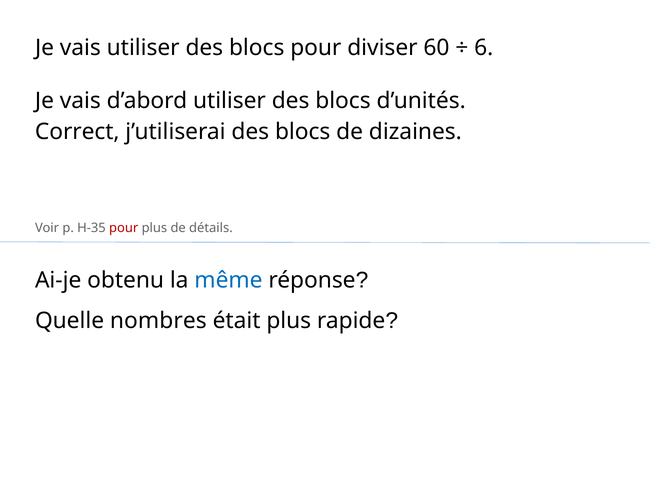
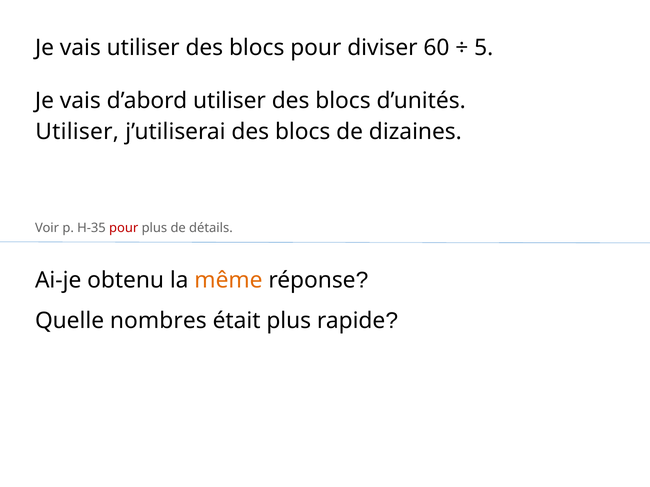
6: 6 -> 5
Correct at (77, 132): Correct -> Utiliser
même colour: blue -> orange
